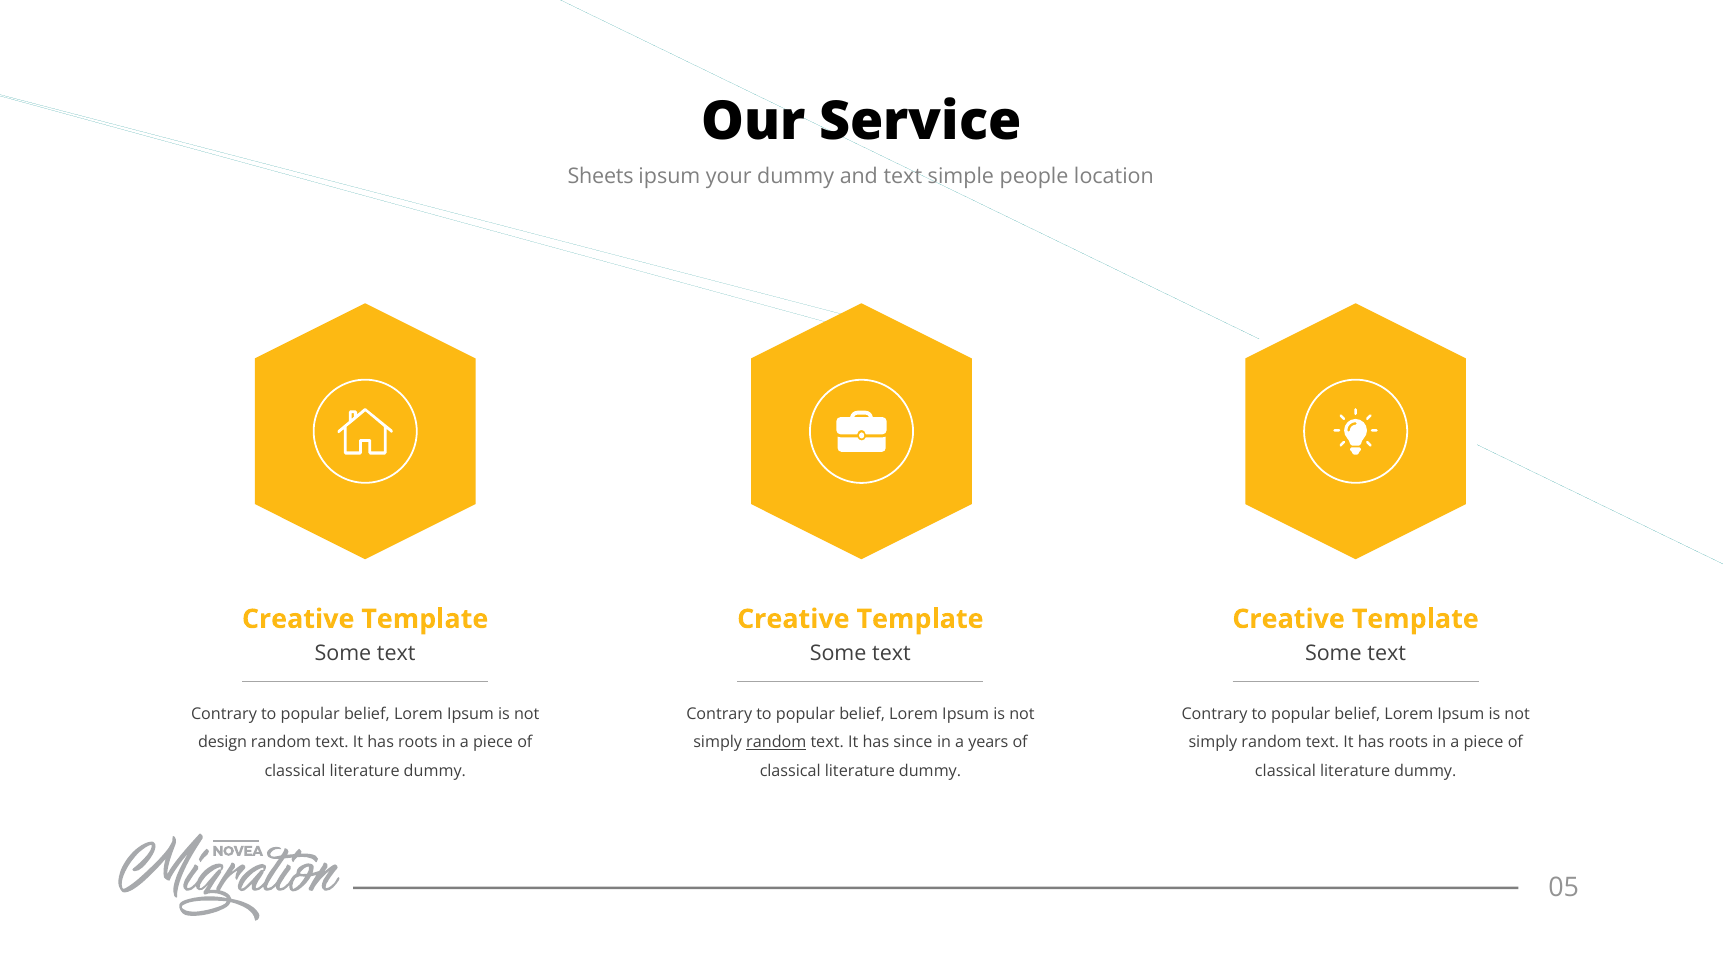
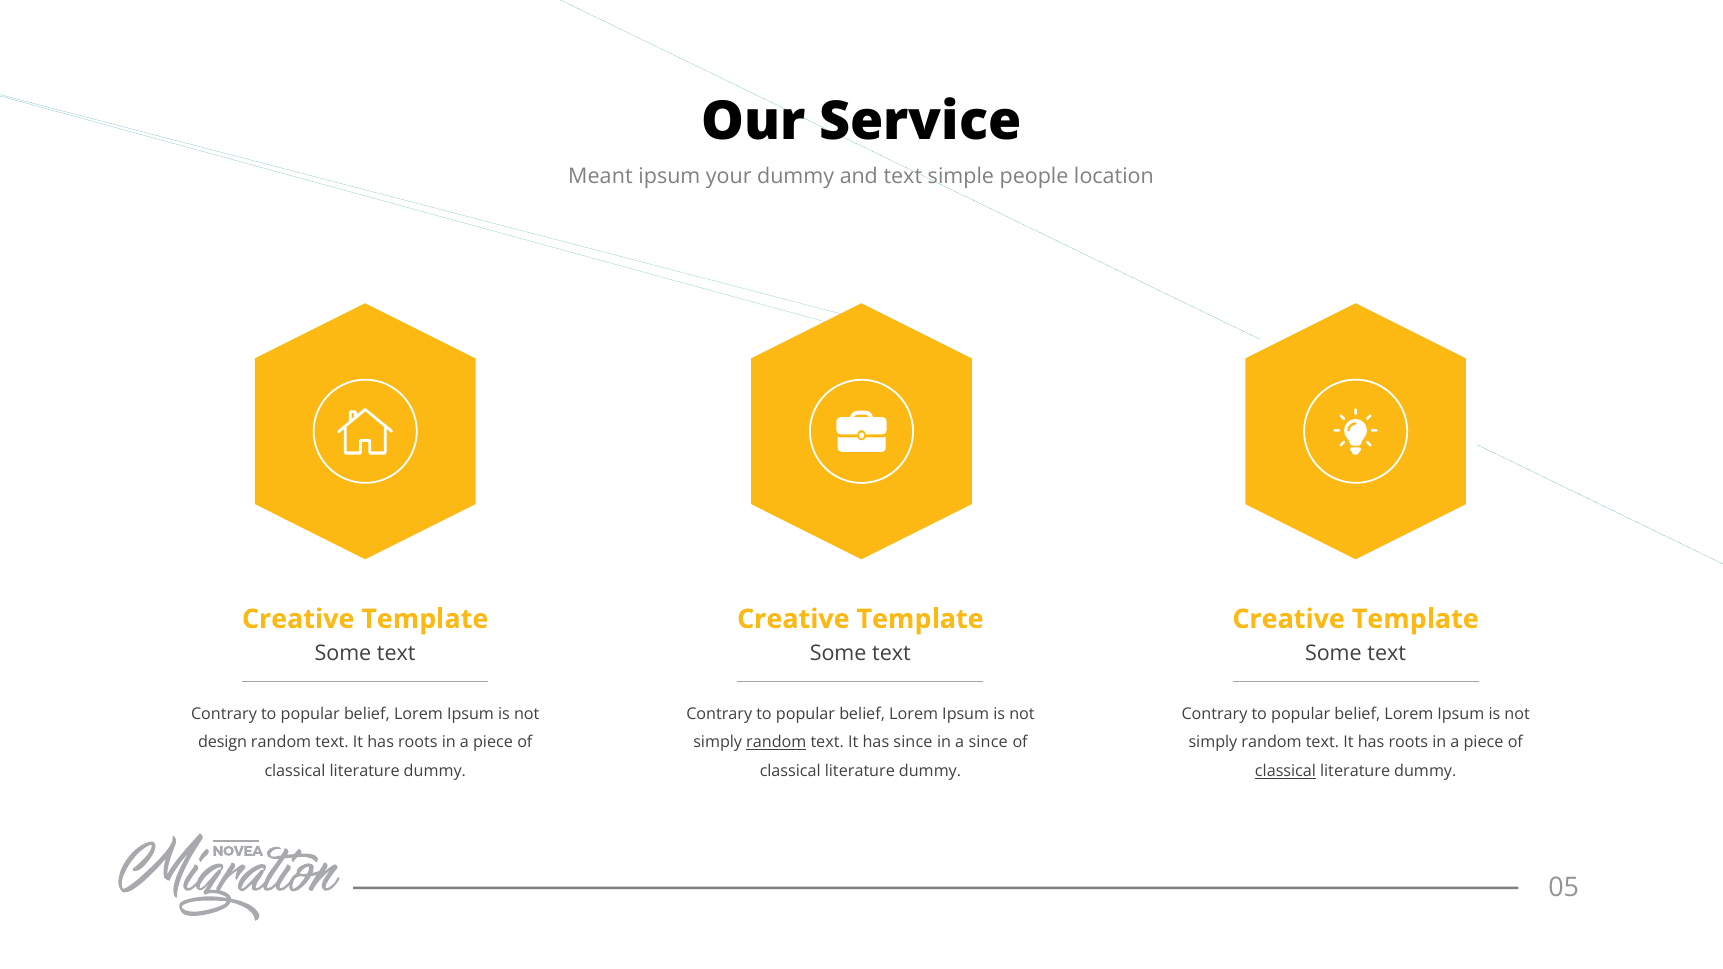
Sheets: Sheets -> Meant
a years: years -> since
classical at (1285, 771) underline: none -> present
